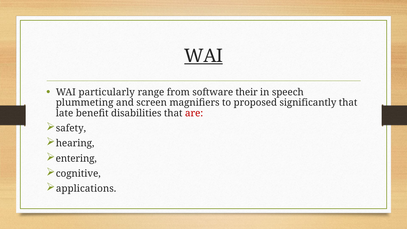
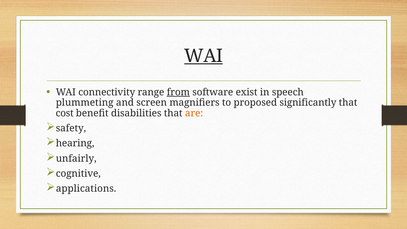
particularly: particularly -> connectivity
from underline: none -> present
their: their -> exist
late: late -> cost
are colour: red -> orange
entering: entering -> unfairly
